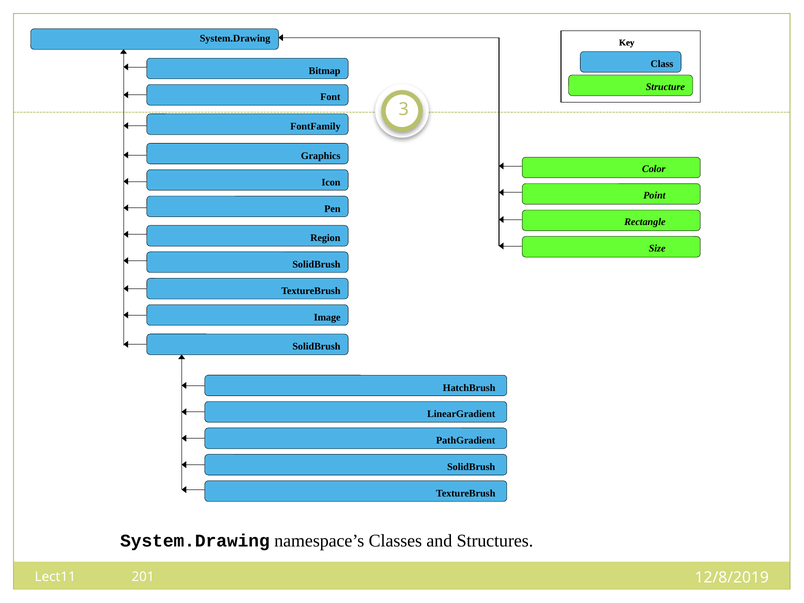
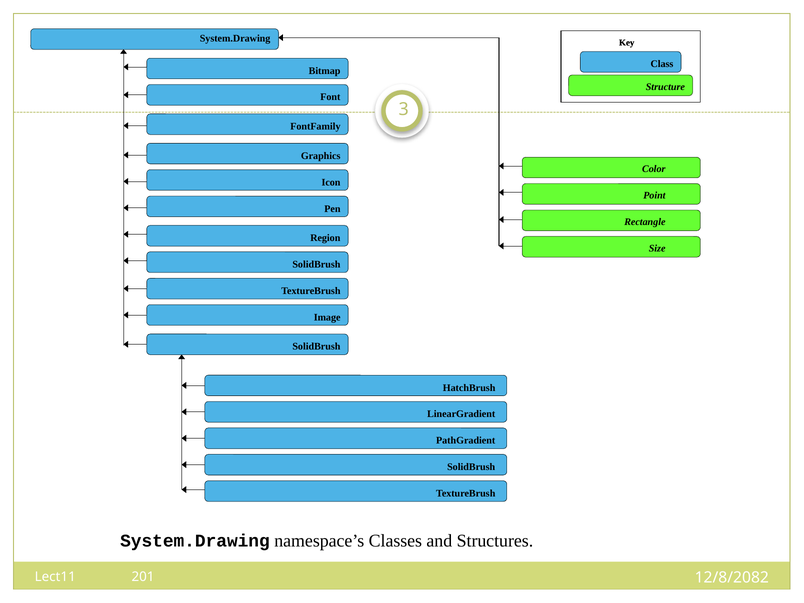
12/8/2019: 12/8/2019 -> 12/8/2082
